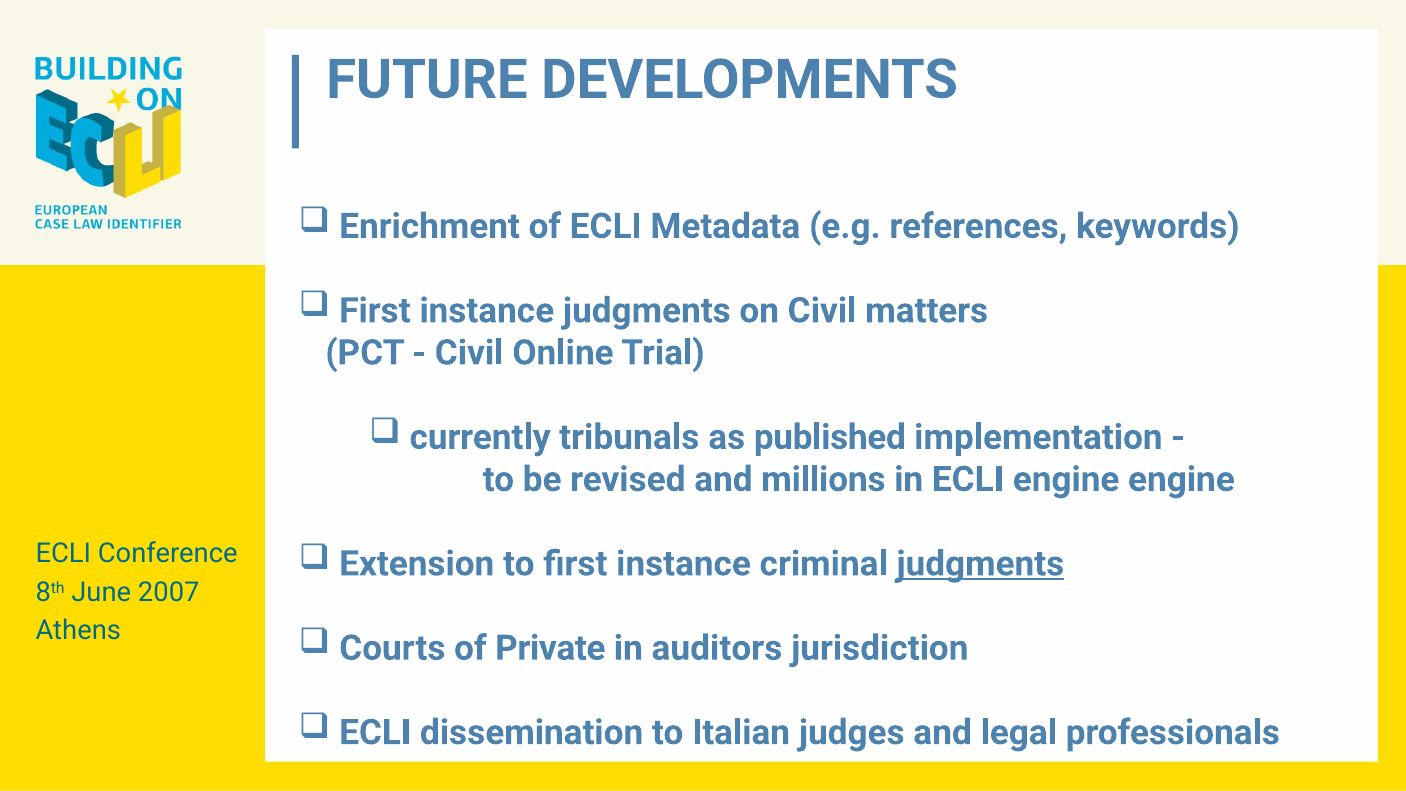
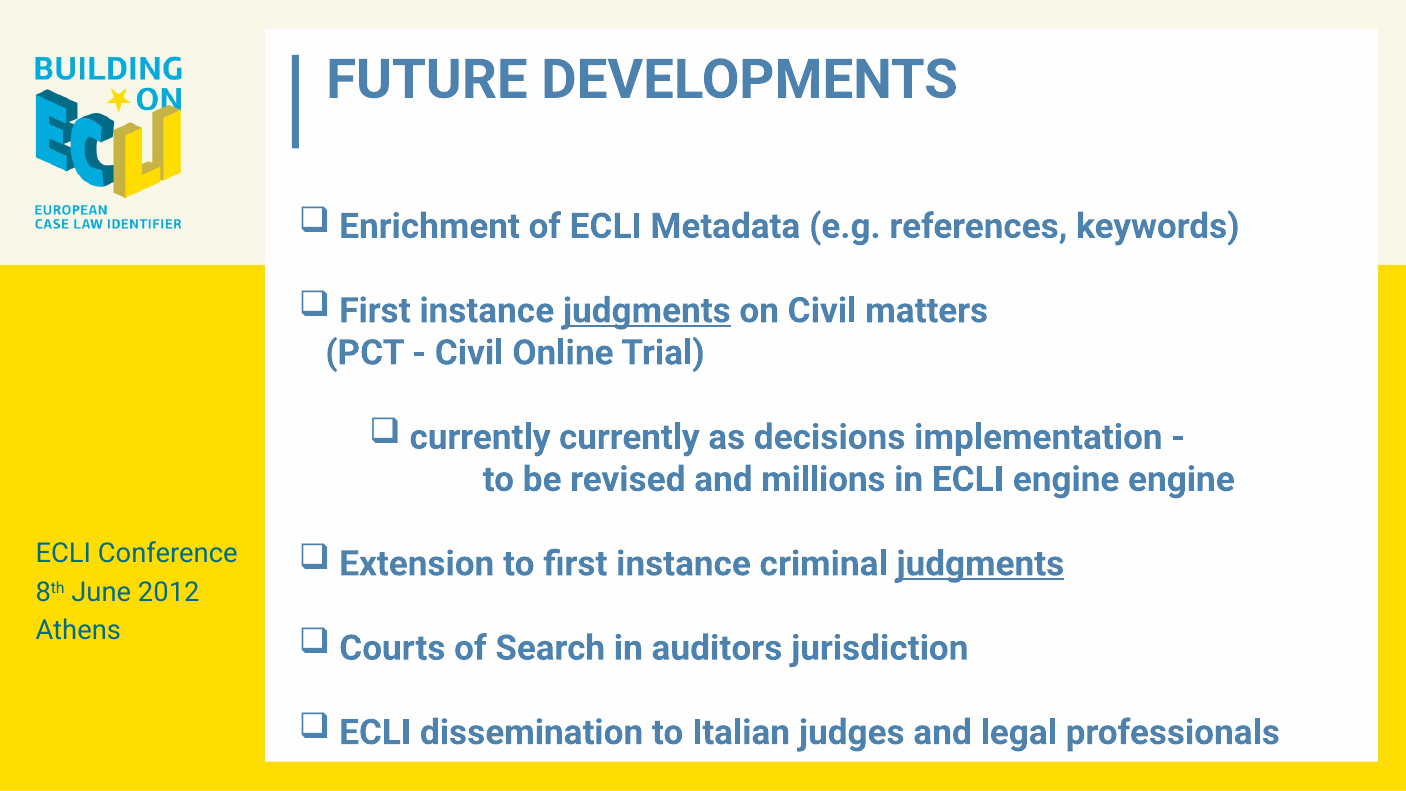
judgments at (647, 311) underline: none -> present
currently tribunals: tribunals -> currently
published: published -> decisions
2007: 2007 -> 2012
Private: Private -> Search
